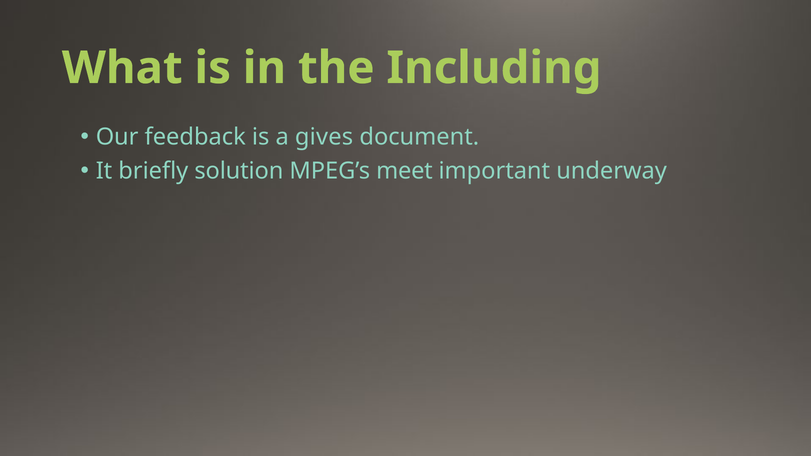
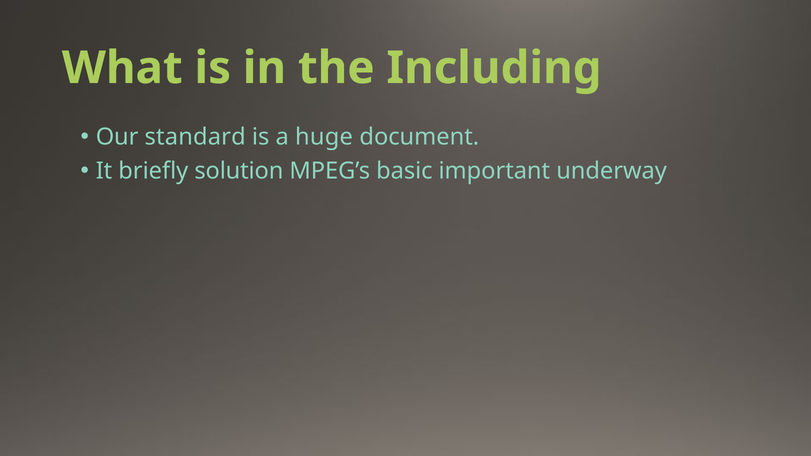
feedback: feedback -> standard
gives: gives -> huge
meet: meet -> basic
